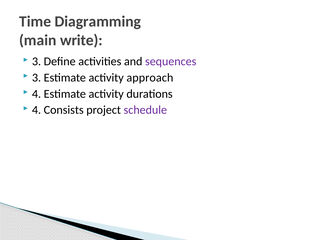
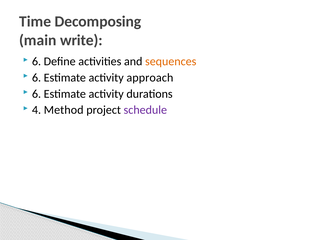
Diagramming: Diagramming -> Decomposing
3 at (37, 61): 3 -> 6
sequences colour: purple -> orange
3 at (37, 78): 3 -> 6
4 at (37, 94): 4 -> 6
Consists: Consists -> Method
